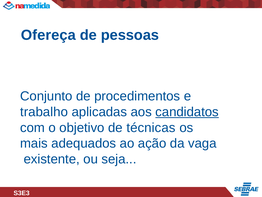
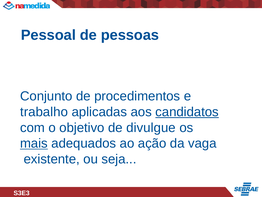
Ofereça: Ofereça -> Pessoal
técnicas: técnicas -> divulgue
mais underline: none -> present
